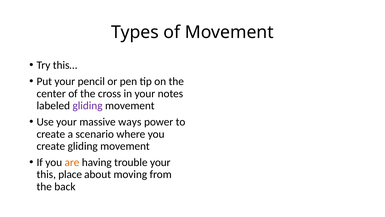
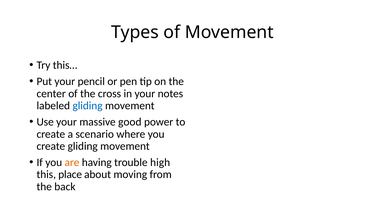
gliding at (88, 105) colour: purple -> blue
ways: ways -> good
trouble your: your -> high
